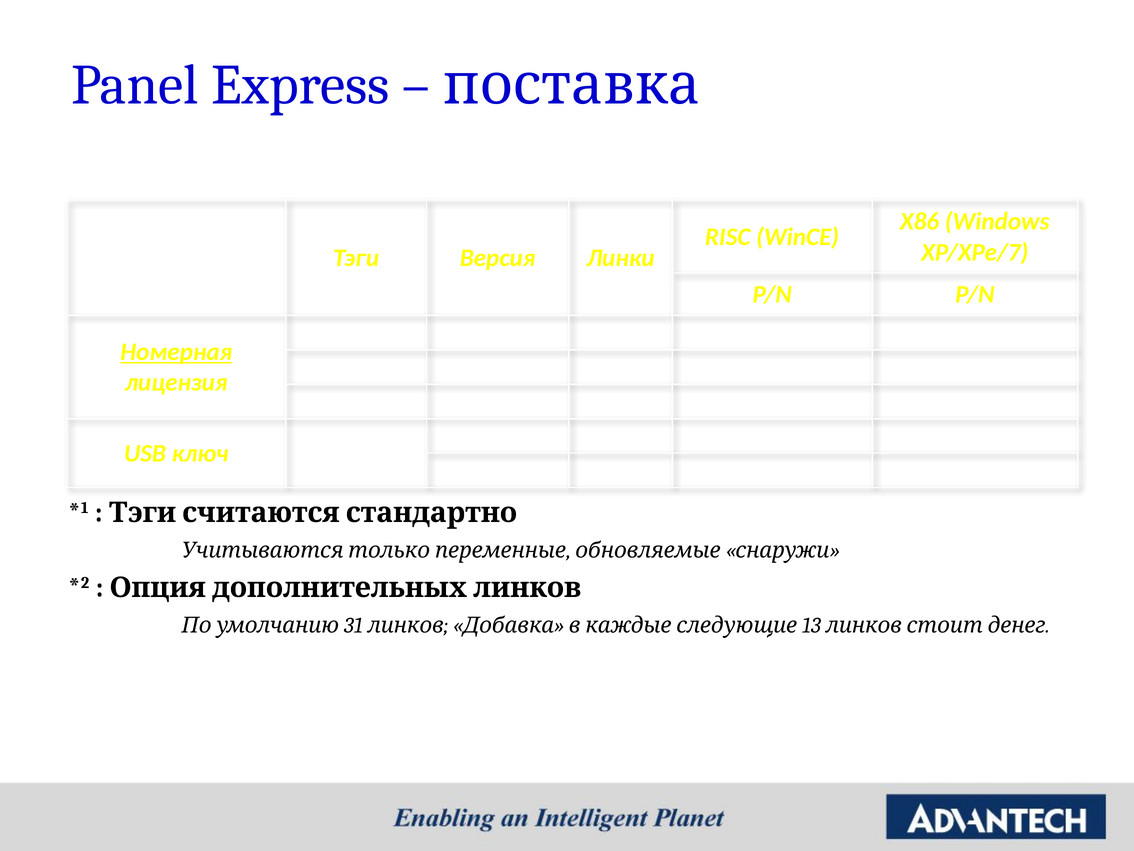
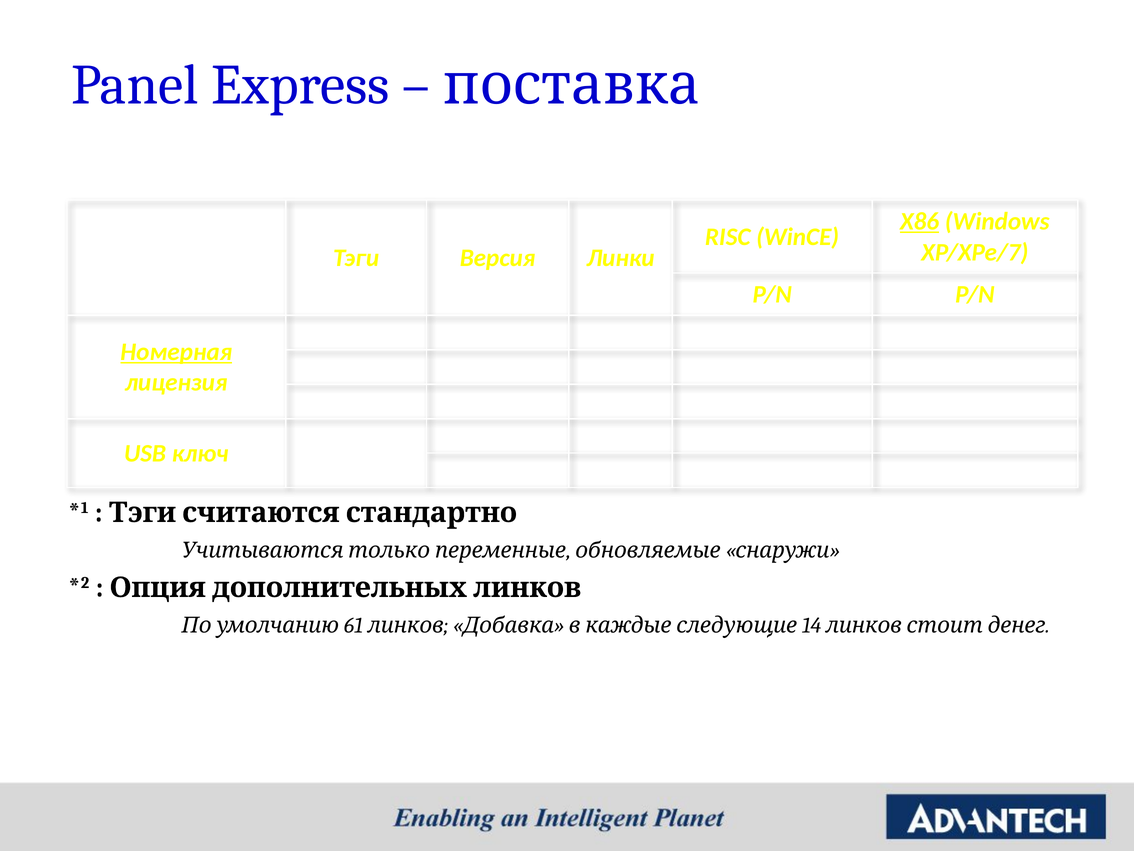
X86 underline: none -> present
31: 31 -> 61
13: 13 -> 14
